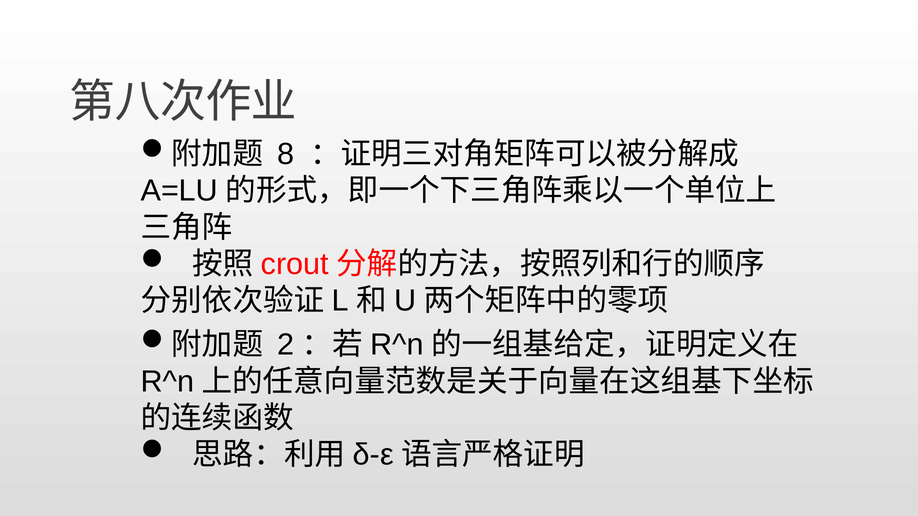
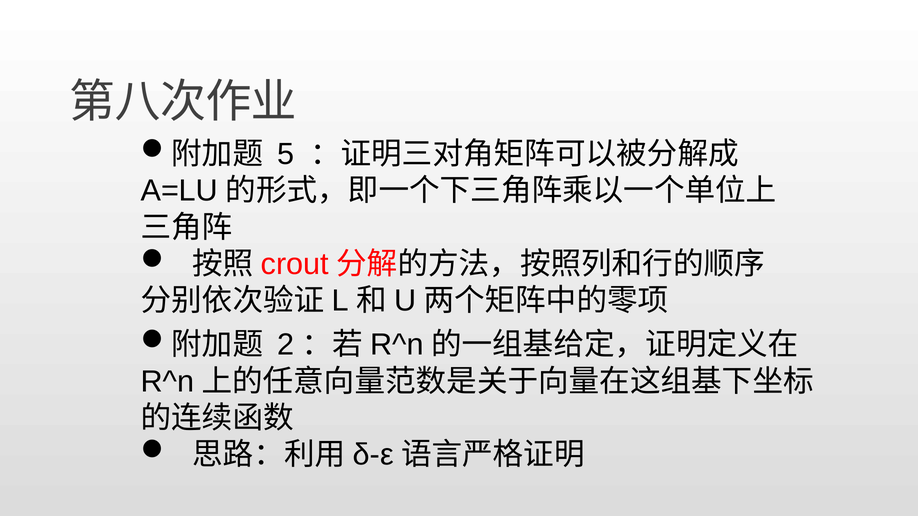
8: 8 -> 5
